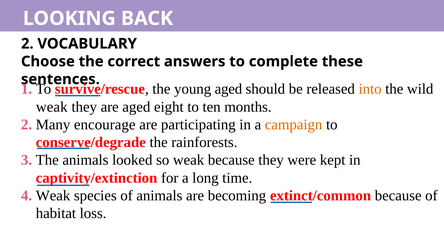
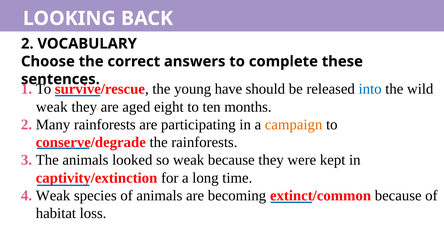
young aged: aged -> have
into colour: orange -> blue
Many encourage: encourage -> rainforests
